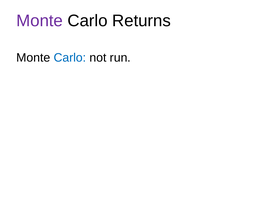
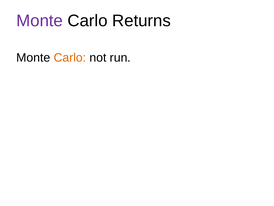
Carlo at (70, 57) colour: blue -> orange
